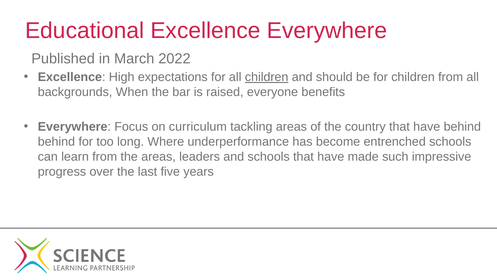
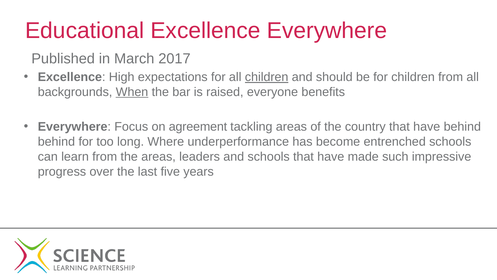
2022: 2022 -> 2017
When underline: none -> present
curriculum: curriculum -> agreement
